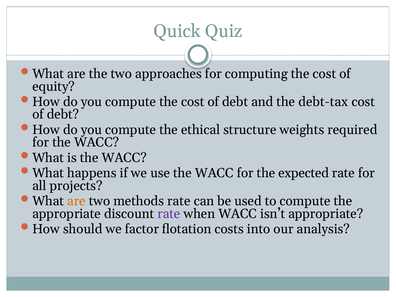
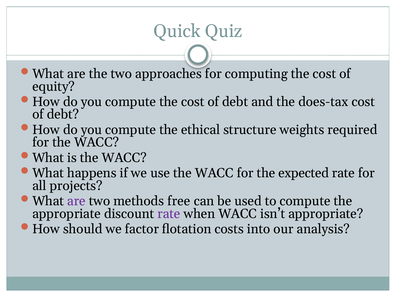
debt-tax: debt-tax -> does-tax
are at (76, 201) colour: orange -> purple
methods rate: rate -> free
